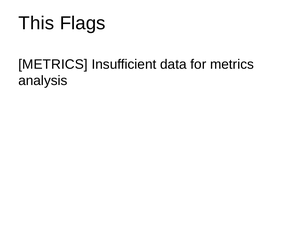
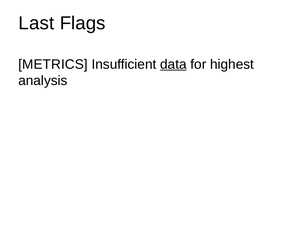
This: This -> Last
data underline: none -> present
for metrics: metrics -> highest
